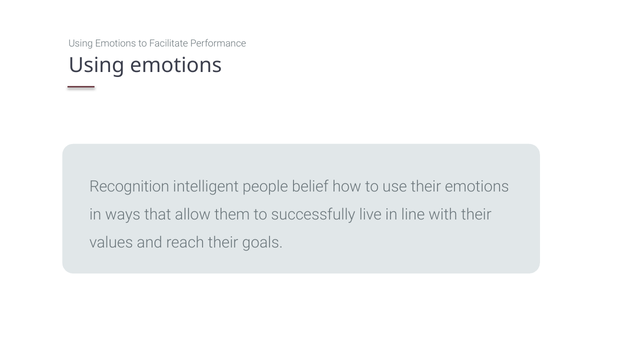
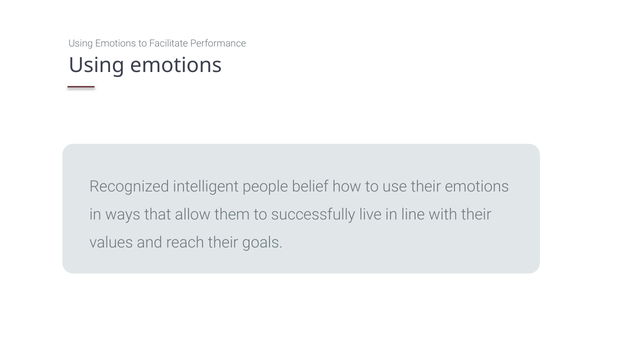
Recognition: Recognition -> Recognized
